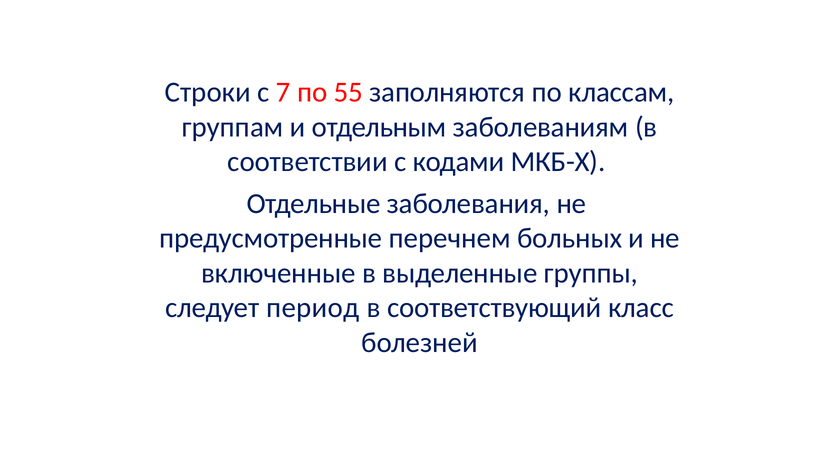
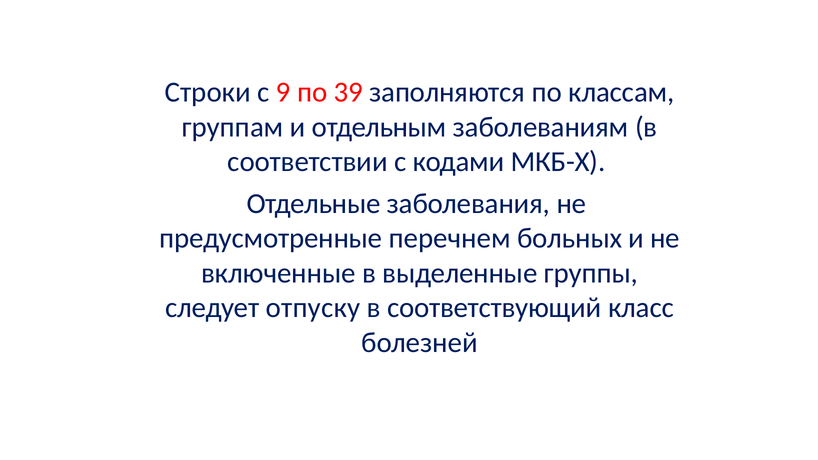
7: 7 -> 9
55: 55 -> 39
период: период -> отпуску
